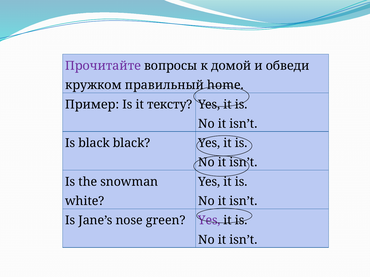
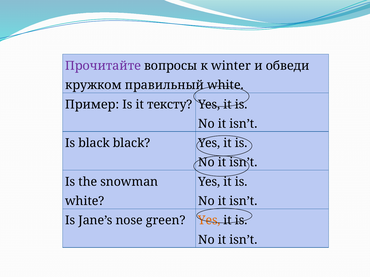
домой: домой -> winter
правильный home: home -> white
Yes at (209, 221) colour: purple -> orange
